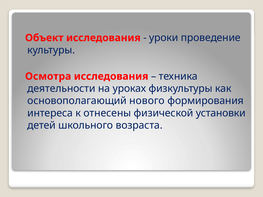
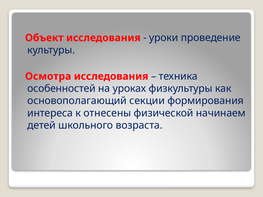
деятельности: деятельности -> особенностей
нового: нового -> секции
установки: установки -> начинаем
